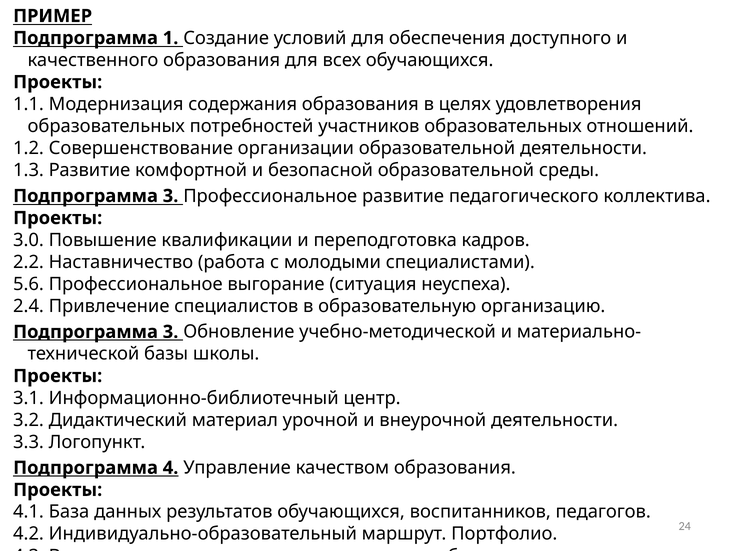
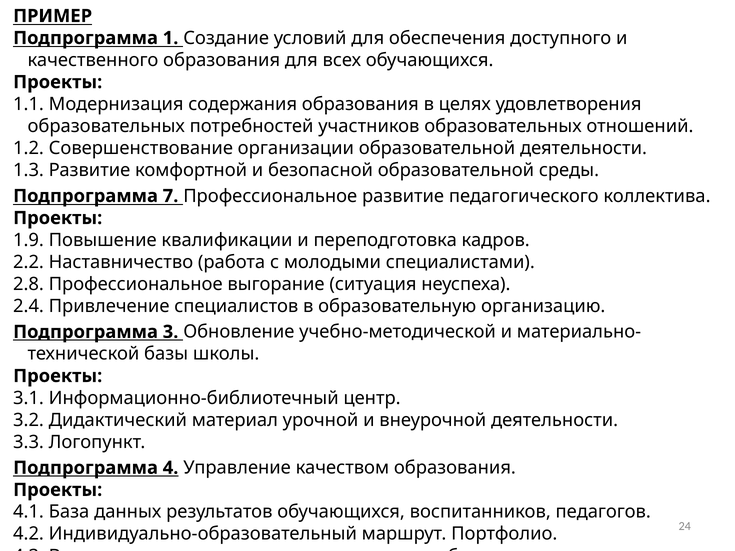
3 at (171, 196): 3 -> 7
3.0: 3.0 -> 1.9
5.6: 5.6 -> 2.8
